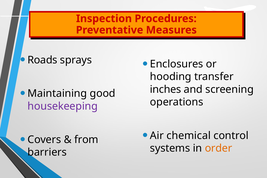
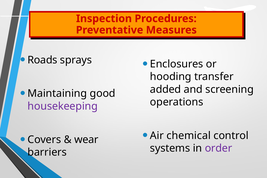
inches: inches -> added
from: from -> wear
order colour: orange -> purple
